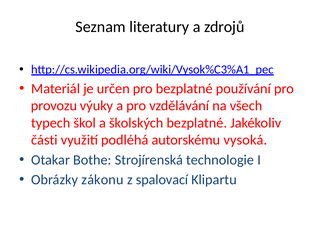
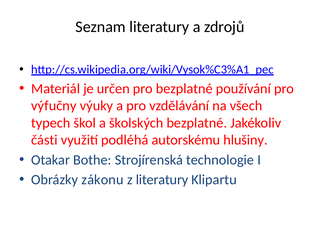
provozu: provozu -> výfučny
vysoká: vysoká -> hlušiny
z spalovací: spalovací -> literatury
